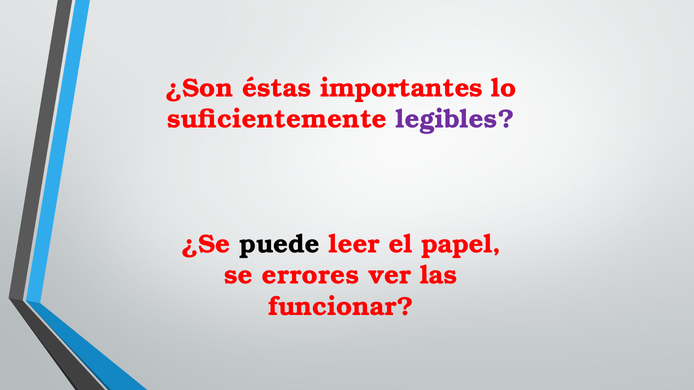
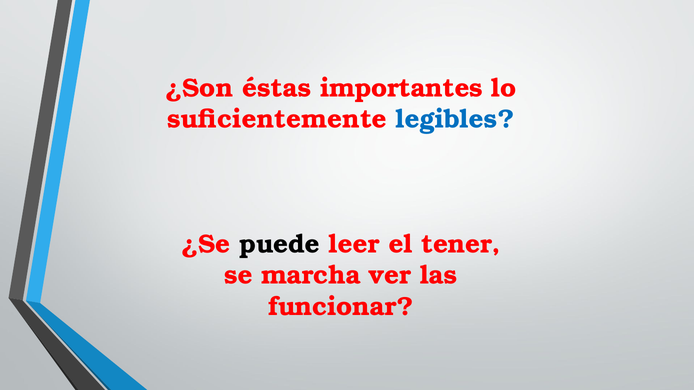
legibles colour: purple -> blue
papel: papel -> tener
errores: errores -> marcha
